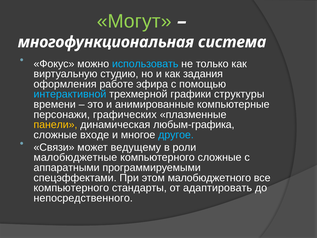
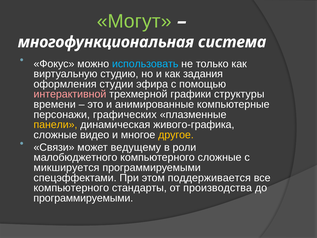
работе: работе -> студии
интерактивной colour: light blue -> pink
любым-графика: любым-графика -> живого-графика
входе: входе -> видео
другое colour: light blue -> yellow
малобюджетные: малобюджетные -> малобюджетного
аппаратными: аппаратными -> микшируется
малобюджетного: малобюджетного -> поддерживается
адаптировать: адаптировать -> производства
непосредственного at (83, 198): непосредственного -> программируемыми
